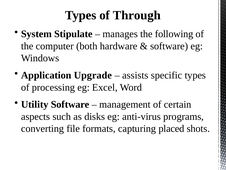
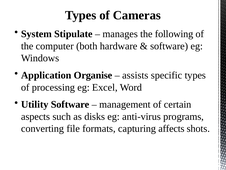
Through: Through -> Cameras
Upgrade: Upgrade -> Organise
placed: placed -> affects
